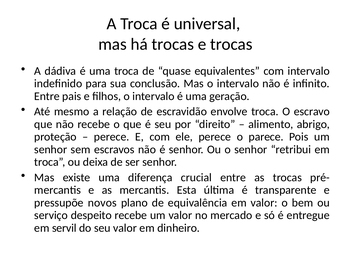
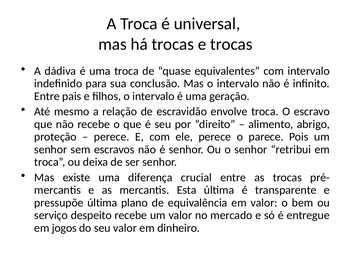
pressupõe novos: novos -> última
servil: servil -> jogos
